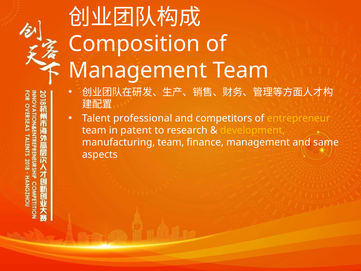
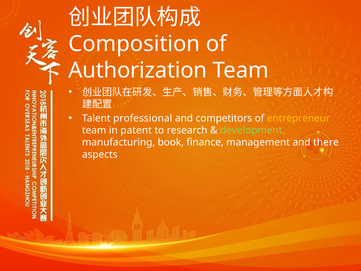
Management at (138, 70): Management -> Authorization
development colour: yellow -> light green
manufacturing team: team -> book
same: same -> there
